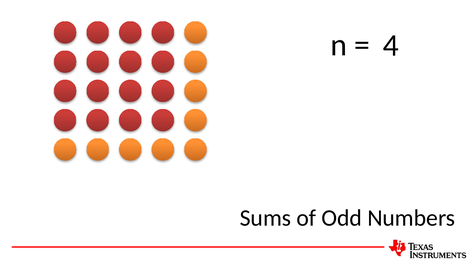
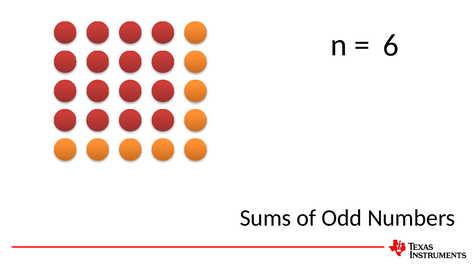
4: 4 -> 6
